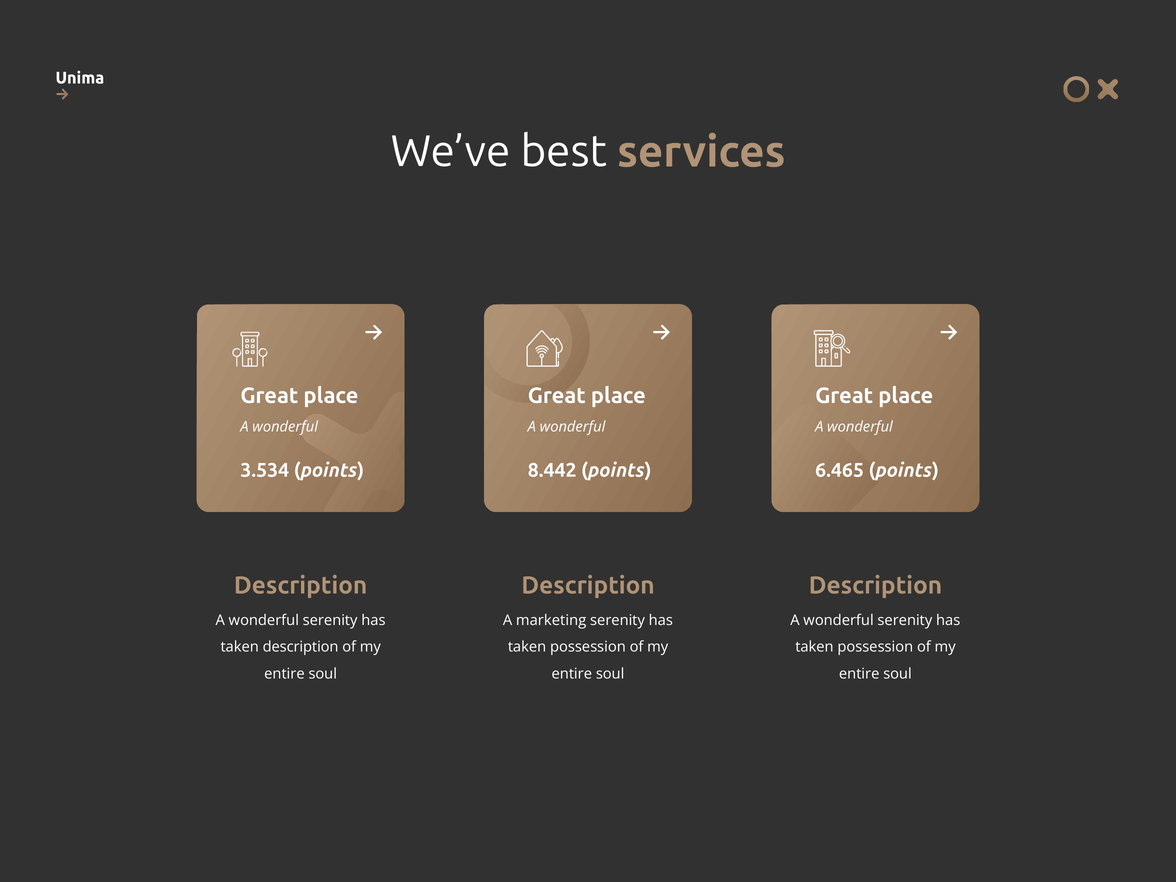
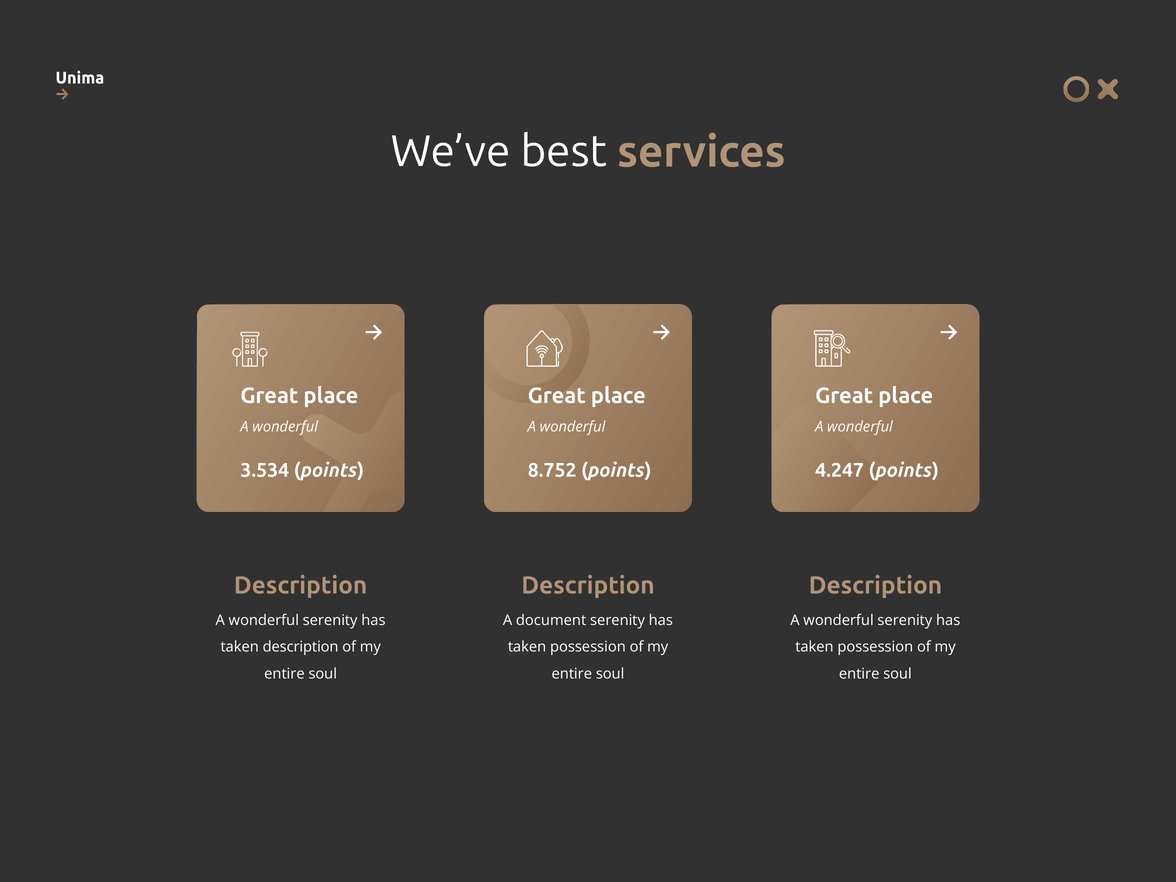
8.442: 8.442 -> 8.752
6.465: 6.465 -> 4.247
marketing: marketing -> document
